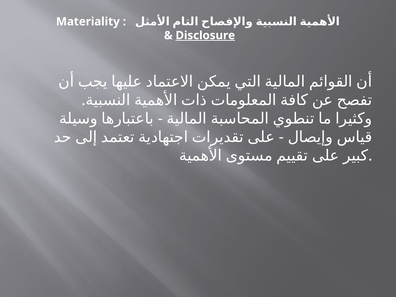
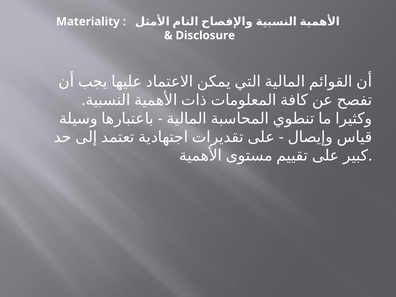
Disclosure underline: present -> none
